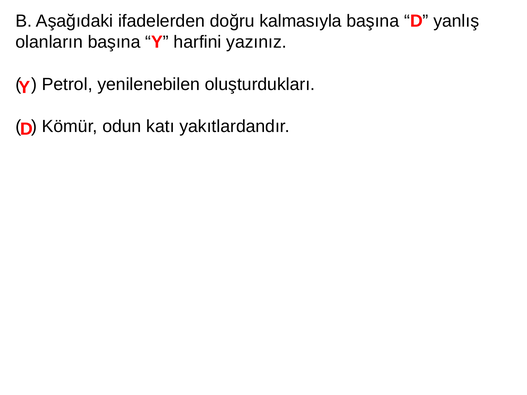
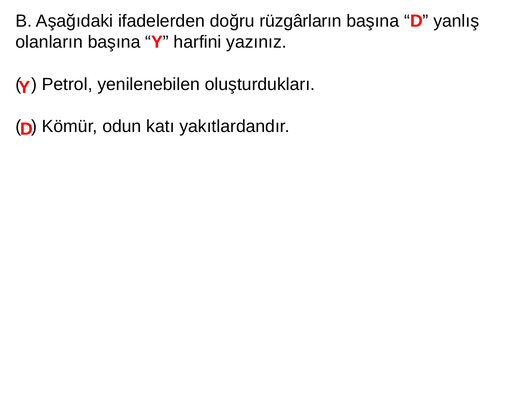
kalmasıyla: kalmasıyla -> rüzgârların
